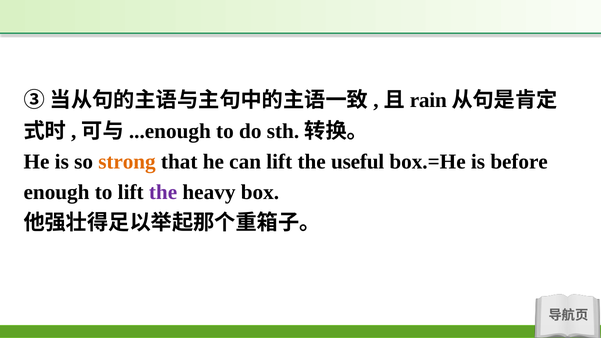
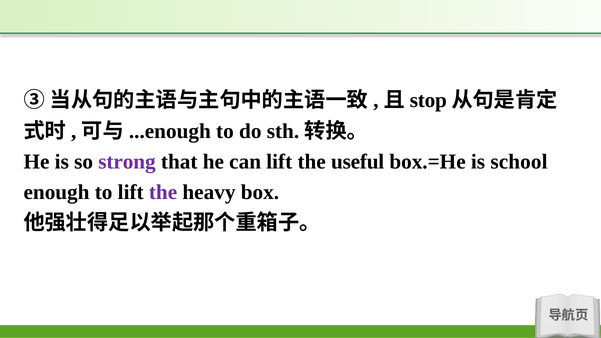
rain: rain -> stop
strong colour: orange -> purple
before: before -> school
